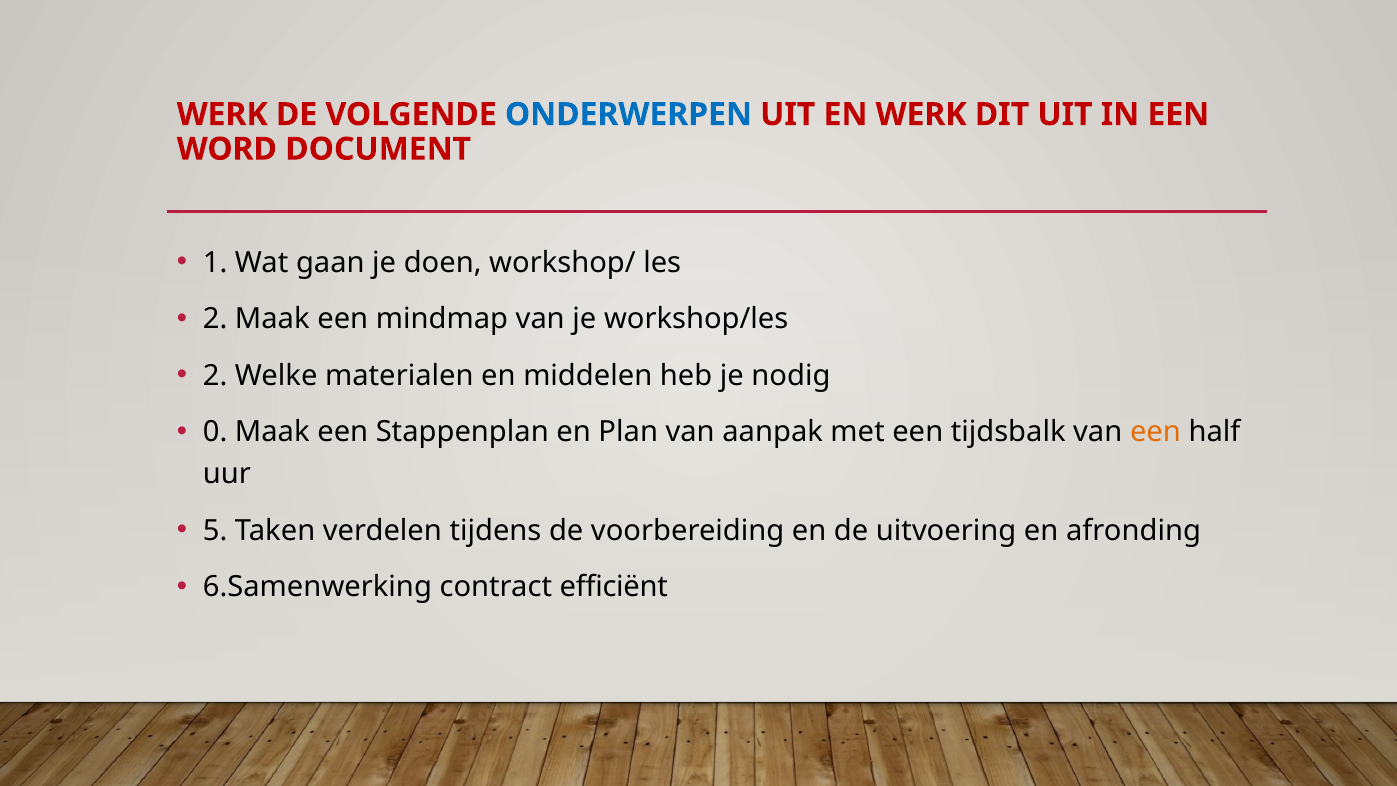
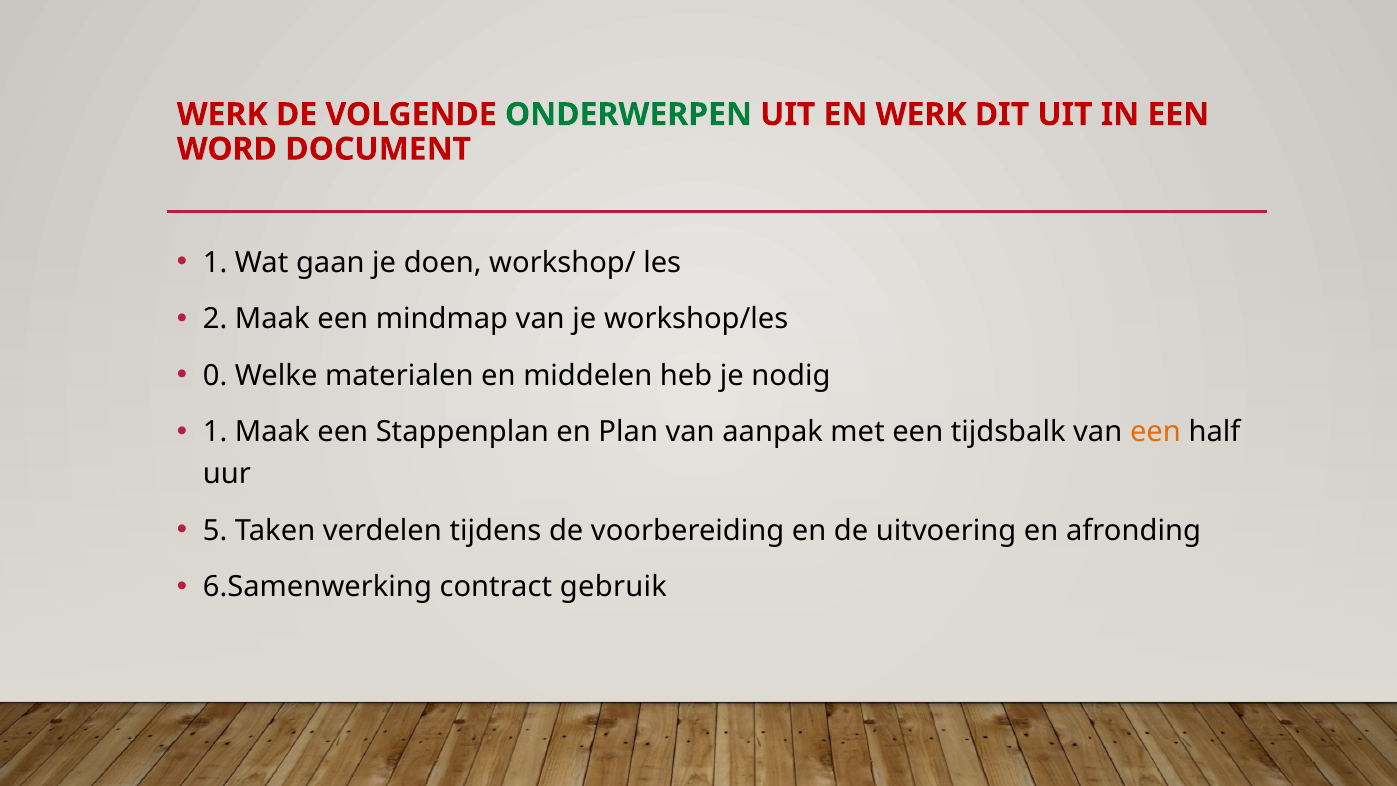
ONDERWERPEN colour: blue -> green
2 at (215, 376): 2 -> 0
0 at (215, 432): 0 -> 1
efficiënt: efficiënt -> gebruik
